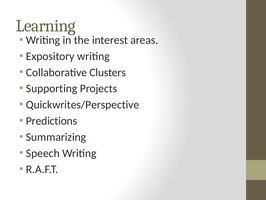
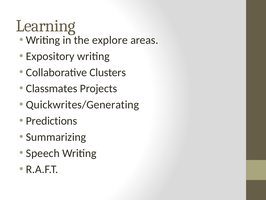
interest: interest -> explore
Supporting: Supporting -> Classmates
Quickwrites/Perspective: Quickwrites/Perspective -> Quickwrites/Generating
